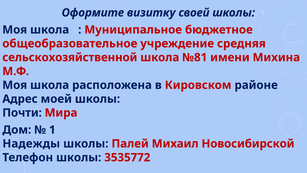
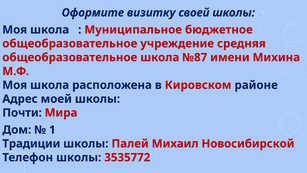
сельскохозяйственной at (70, 57): сельскохозяйственной -> общеобразовательное
№81: №81 -> №87
Надежды: Надежды -> Традиции
